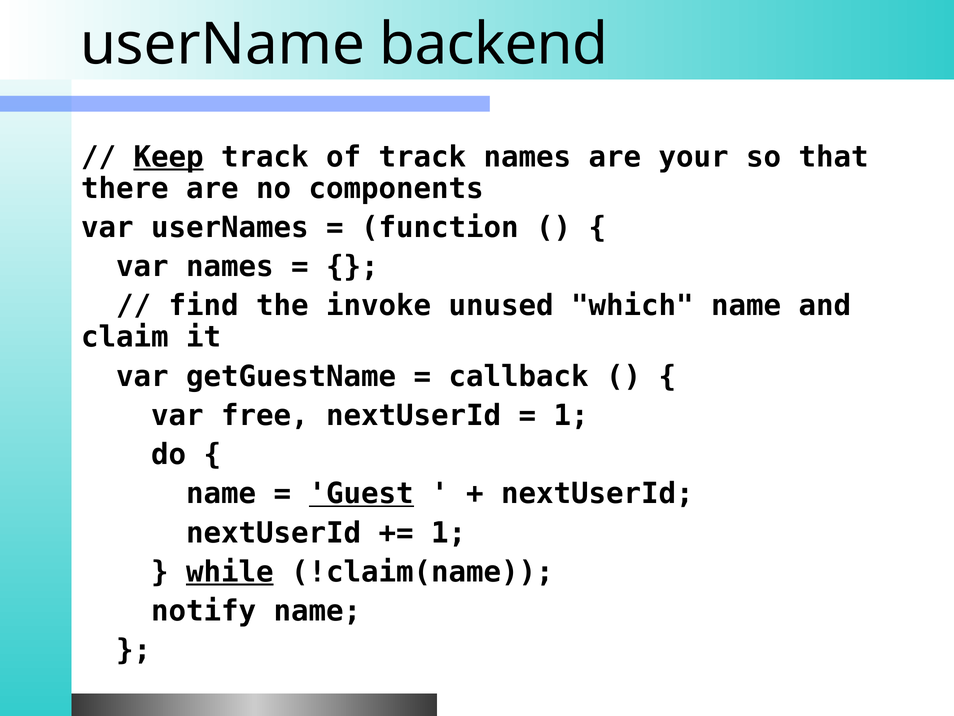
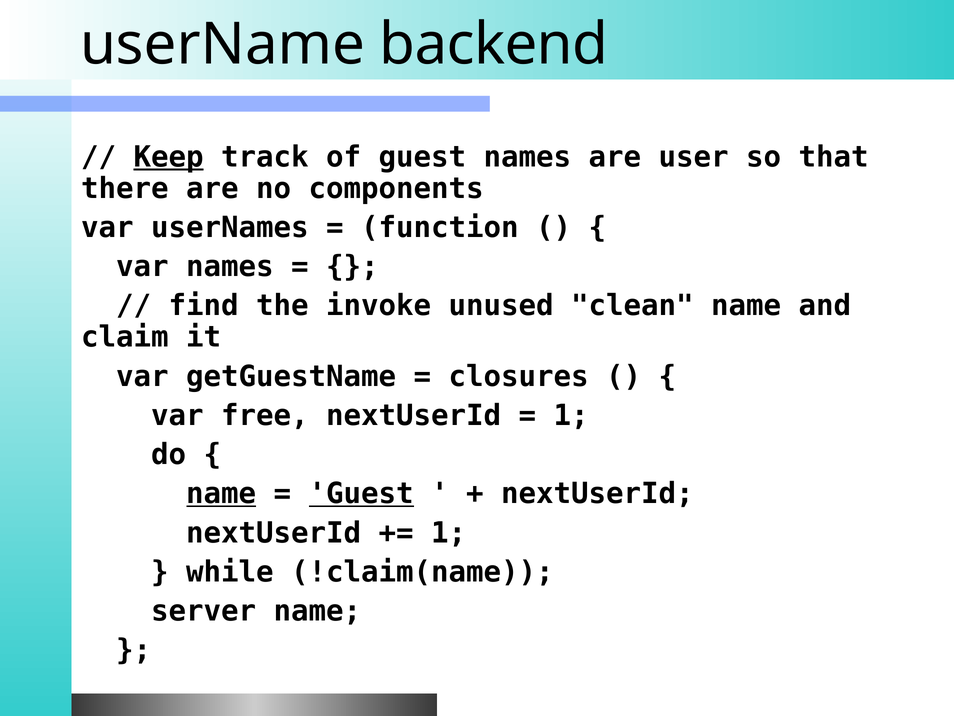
of track: track -> guest
your: your -> user
which: which -> clean
callback: callback -> closures
name at (221, 493) underline: none -> present
while underline: present -> none
notify: notify -> server
